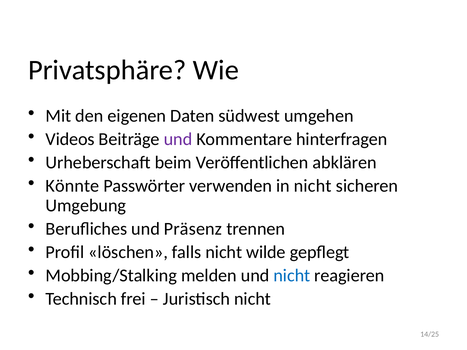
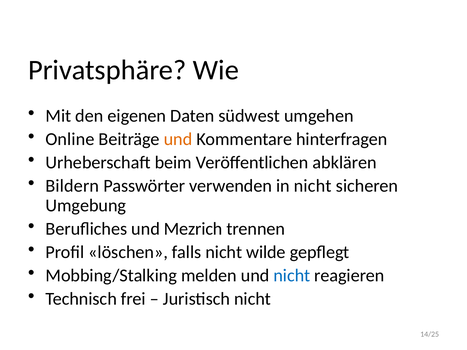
Videos: Videos -> Online
und at (178, 139) colour: purple -> orange
Könnte: Könnte -> Bildern
Präsenz: Präsenz -> Mezrich
